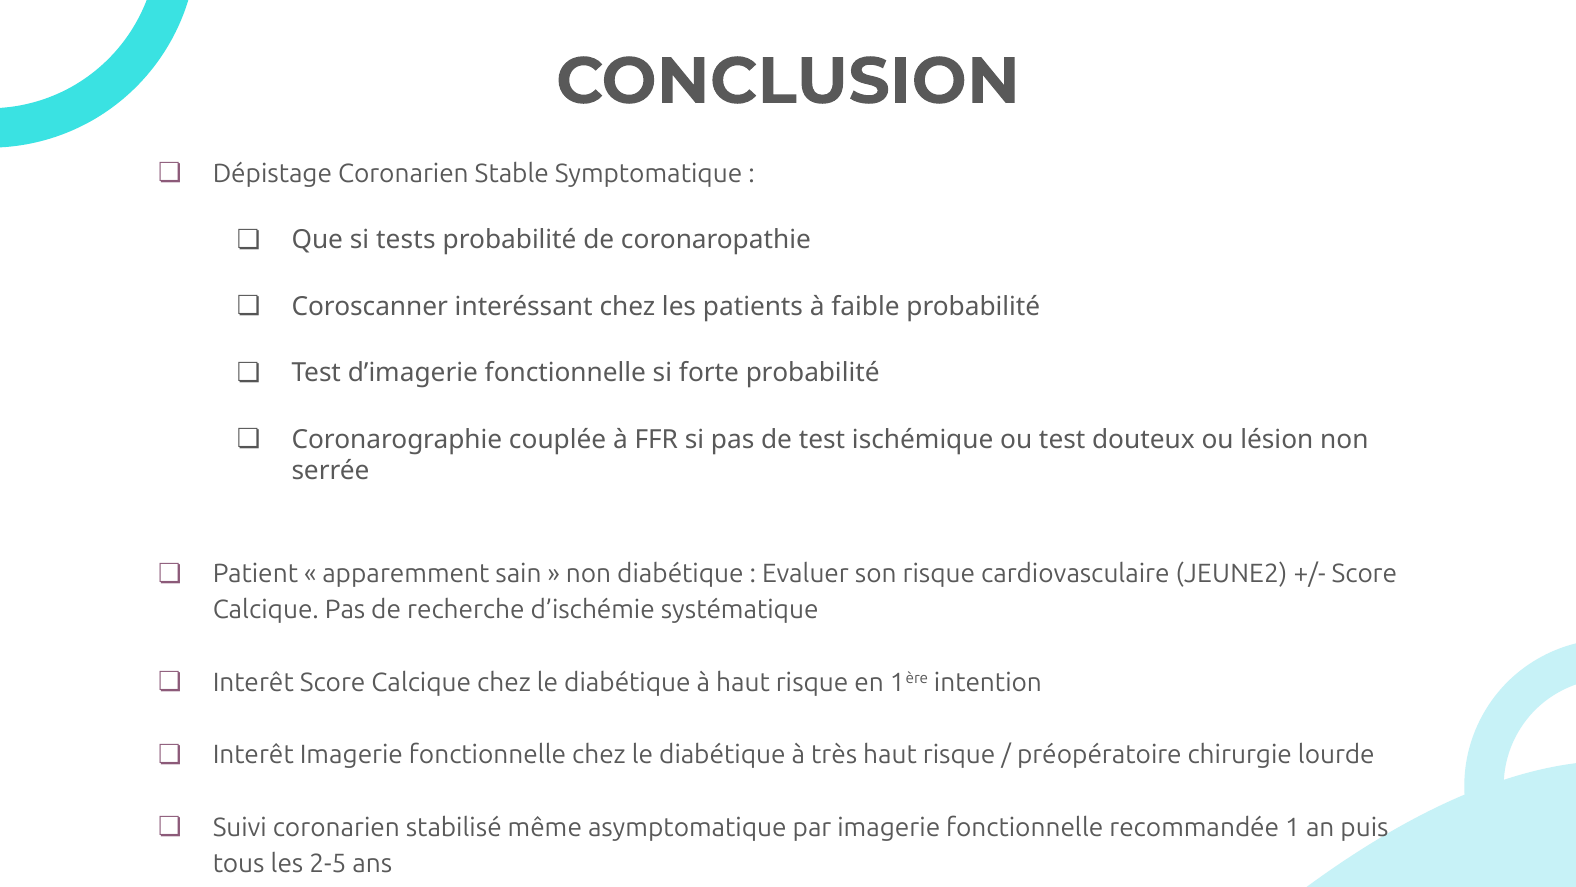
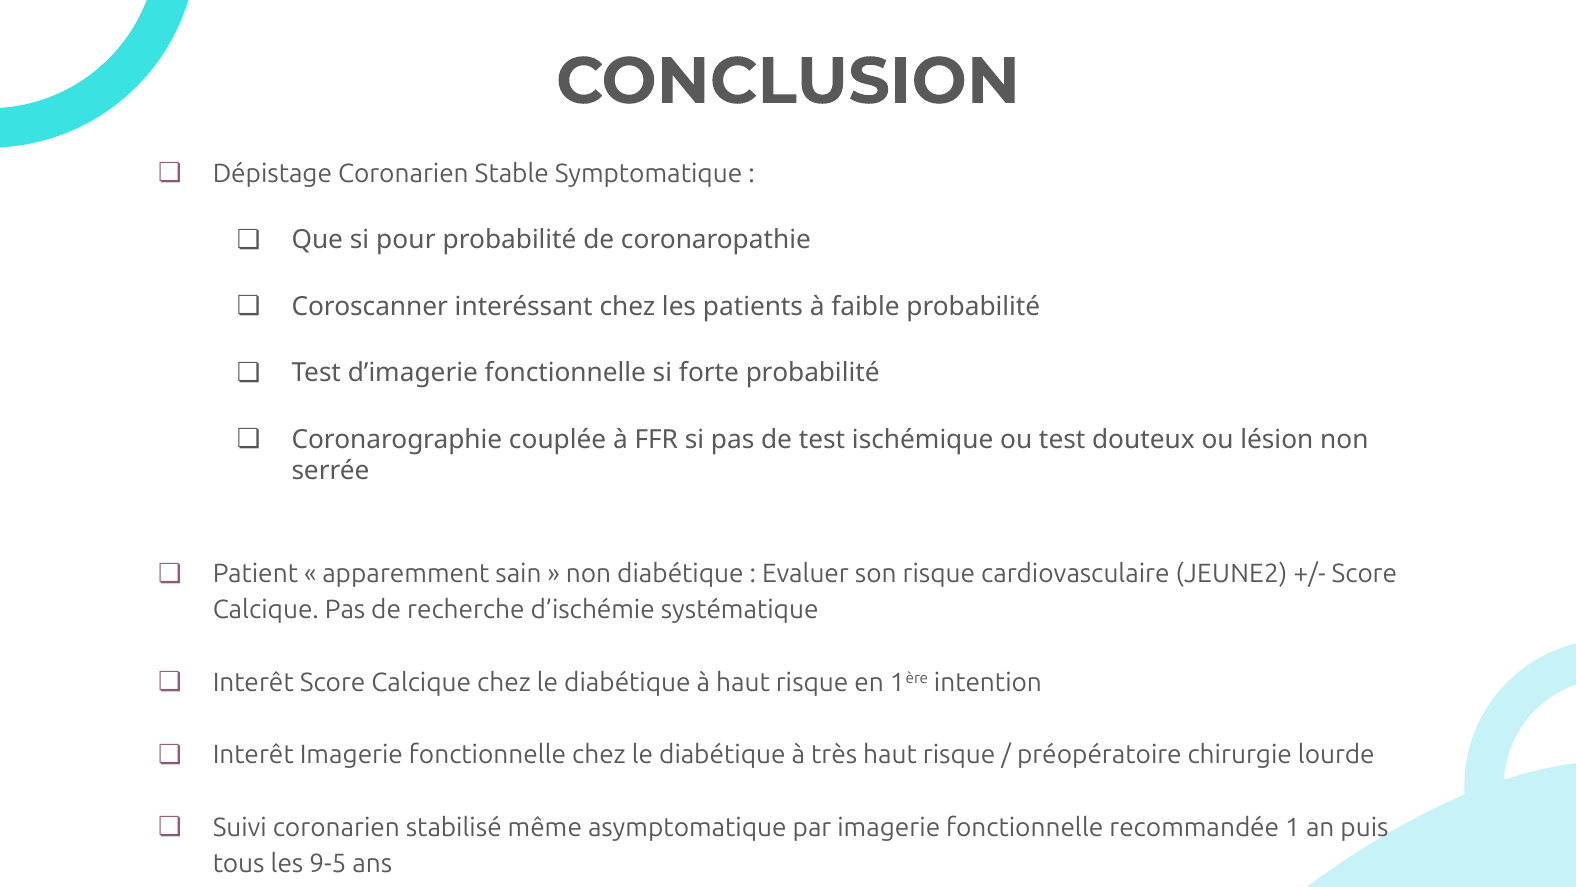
tests: tests -> pour
2-5: 2-5 -> 9-5
